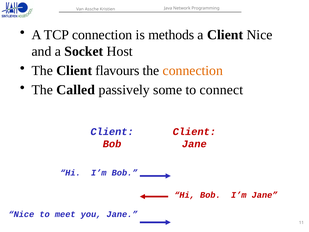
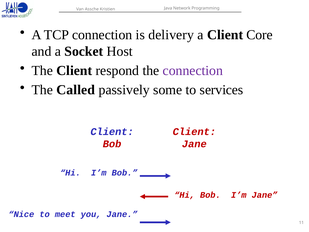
methods: methods -> delivery
Client Nice: Nice -> Core
flavours: flavours -> respond
connection at (193, 71) colour: orange -> purple
connect: connect -> services
